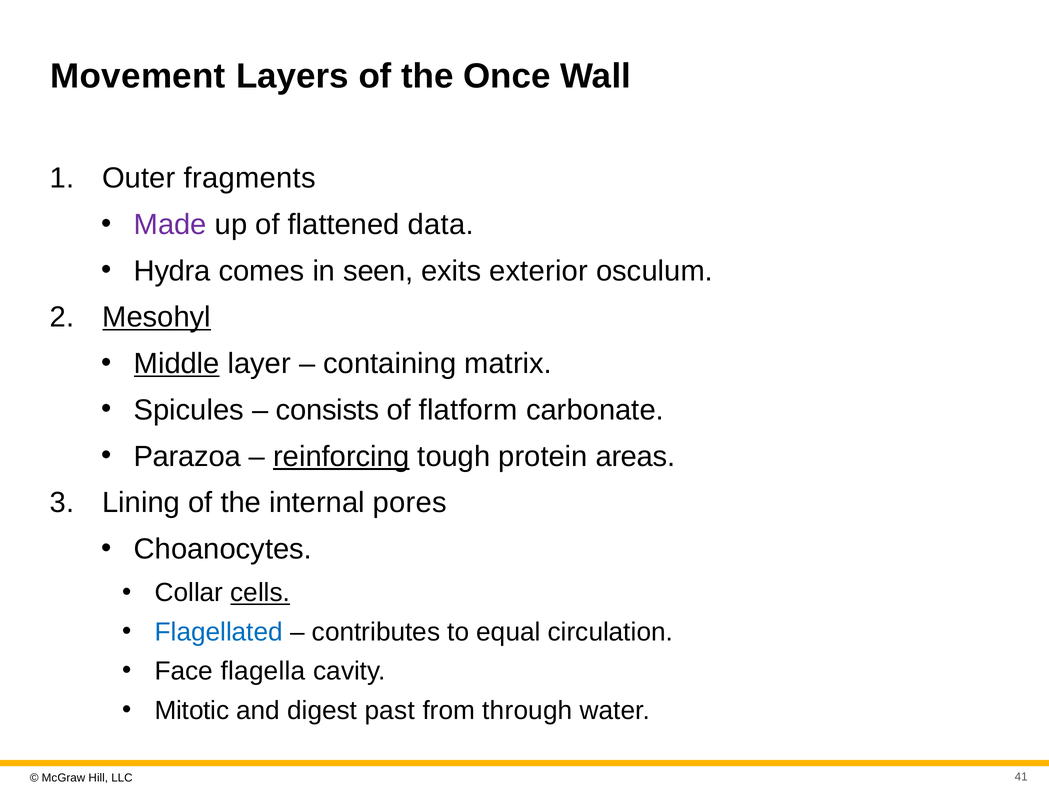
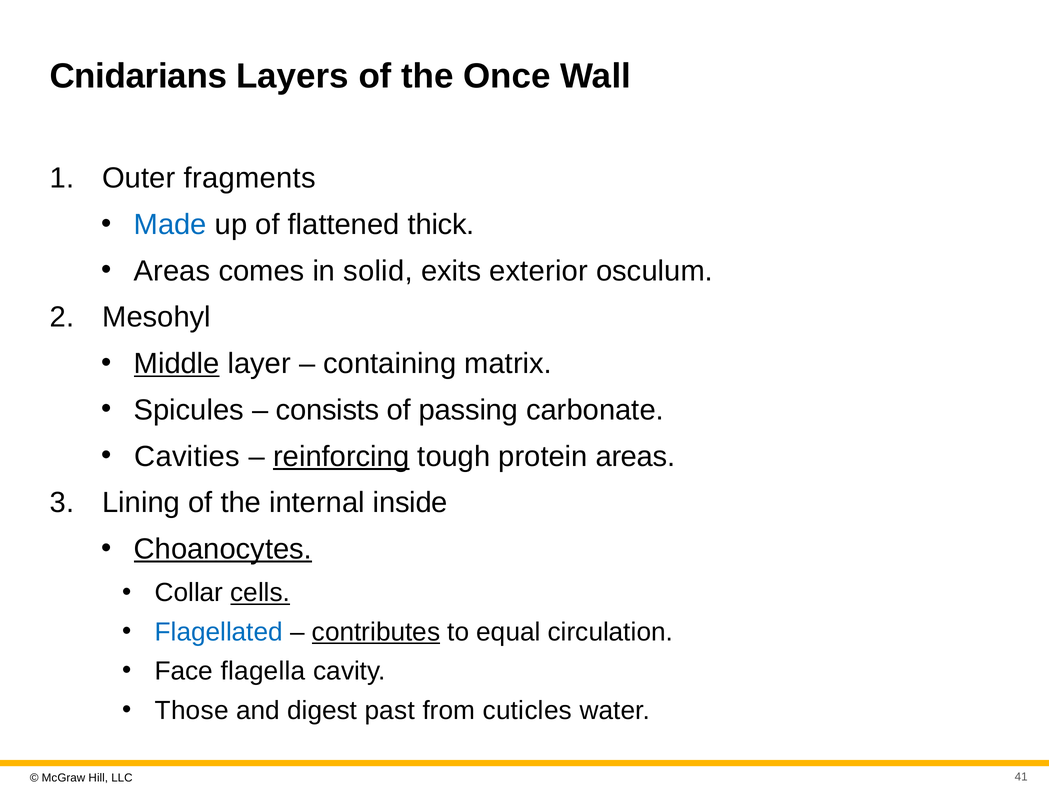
Movement: Movement -> Cnidarians
Made colour: purple -> blue
data: data -> thick
Hydra at (172, 271): Hydra -> Areas
seen: seen -> solid
Mesohyl underline: present -> none
flatform: flatform -> passing
Parazoa: Parazoa -> Cavities
pores: pores -> inside
Choanocytes underline: none -> present
contributes underline: none -> present
Mitotic: Mitotic -> Those
through: through -> cuticles
